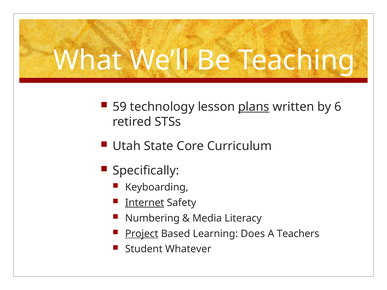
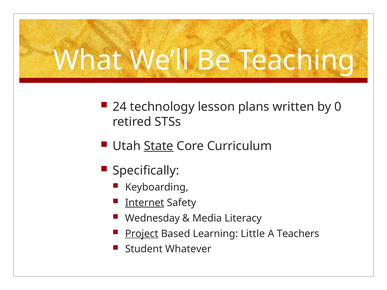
59: 59 -> 24
plans underline: present -> none
6: 6 -> 0
State underline: none -> present
Numbering: Numbering -> Wednesday
Does: Does -> Little
